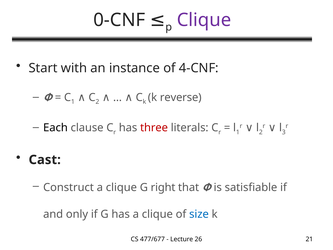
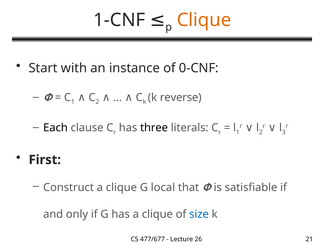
0-CNF: 0-CNF -> 1-CNF
Clique at (204, 20) colour: purple -> orange
4-CNF: 4-CNF -> 0-CNF
three colour: red -> black
Cast: Cast -> First
right: right -> local
